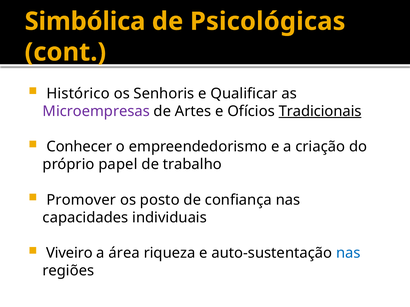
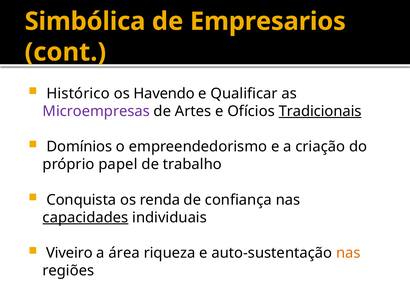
Psicológicas: Psicológicas -> Empresarios
Senhoris: Senhoris -> Havendo
Conhecer: Conhecer -> Domínios
Promover: Promover -> Conquista
posto: posto -> renda
capacidades underline: none -> present
nas at (348, 253) colour: blue -> orange
